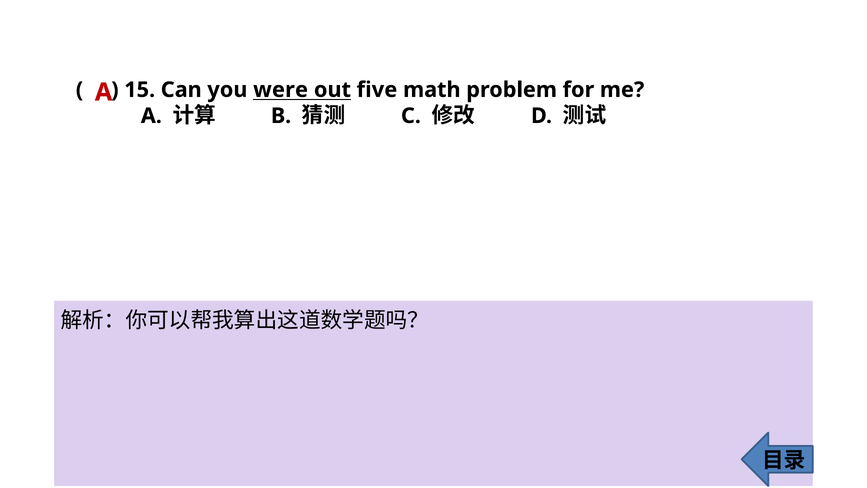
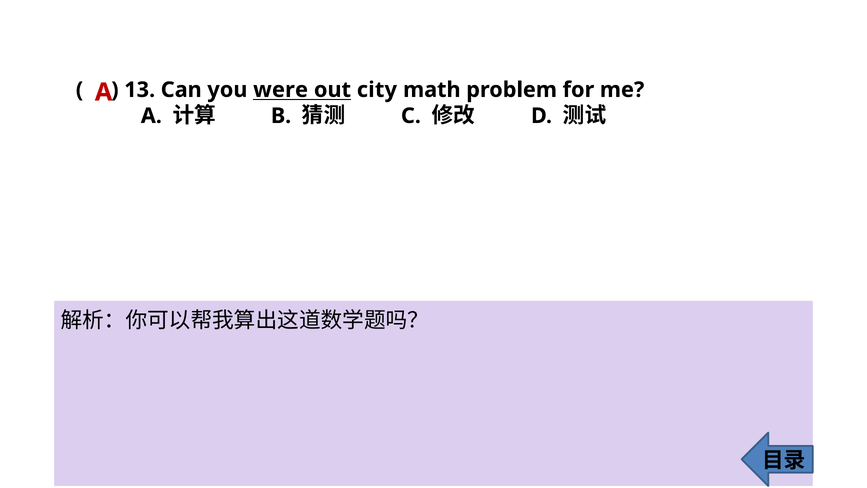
15: 15 -> 13
five: five -> city
